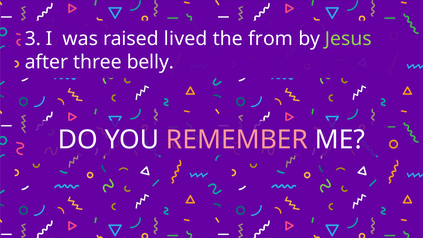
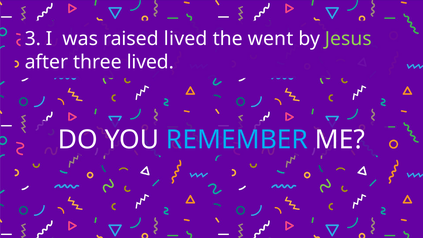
from: from -> went
three belly: belly -> lived
REMEMBER colour: pink -> light blue
